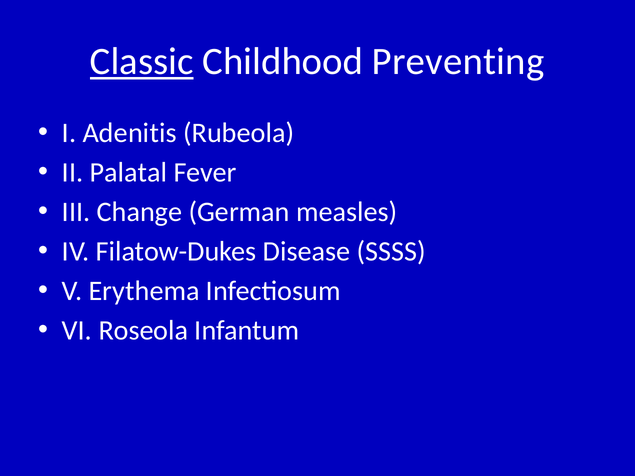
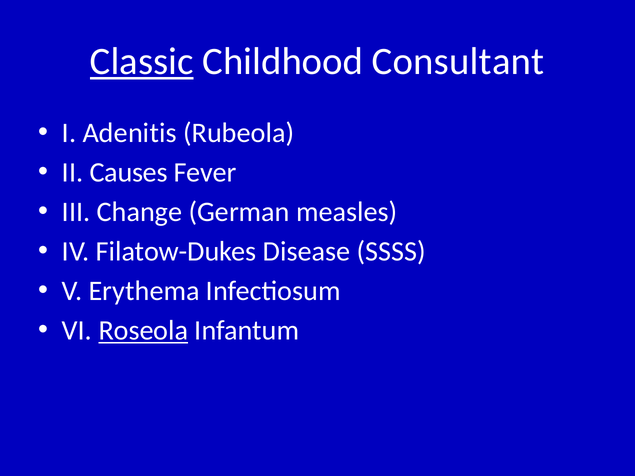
Preventing: Preventing -> Consultant
Palatal: Palatal -> Causes
Roseola underline: none -> present
